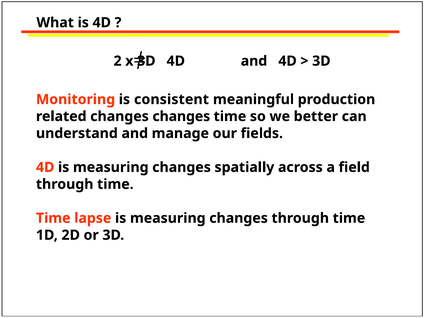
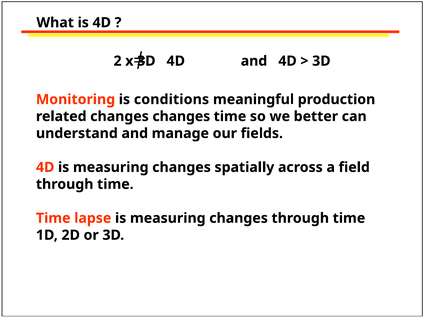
consistent: consistent -> conditions
